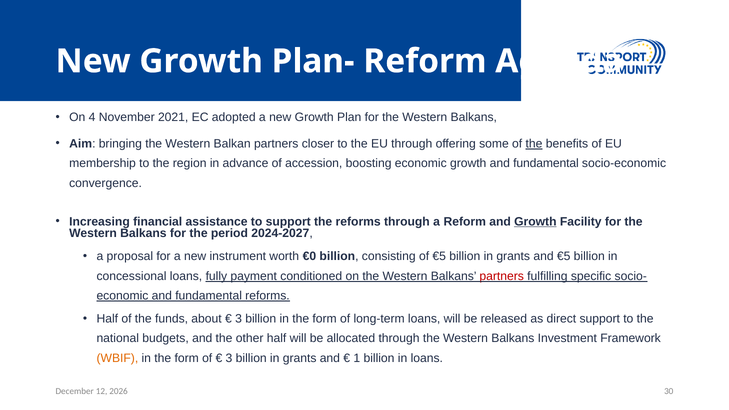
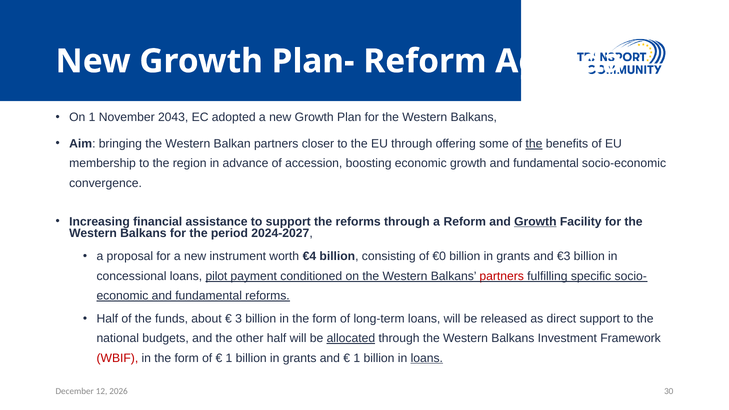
On 4: 4 -> 1
2021: 2021 -> 2043
€0: €0 -> €4
of €5: €5 -> €0
and €5: €5 -> €3
fully: fully -> pilot
allocated underline: none -> present
WBIF colour: orange -> red
3 at (229, 358): 3 -> 1
loans at (427, 358) underline: none -> present
